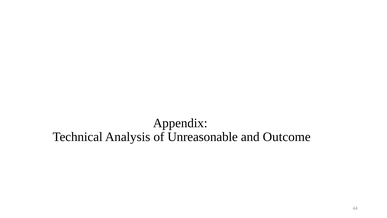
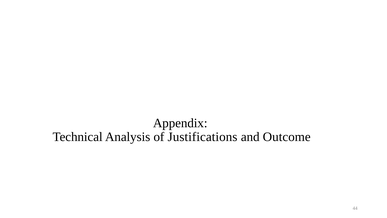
Unreasonable: Unreasonable -> Justifications
